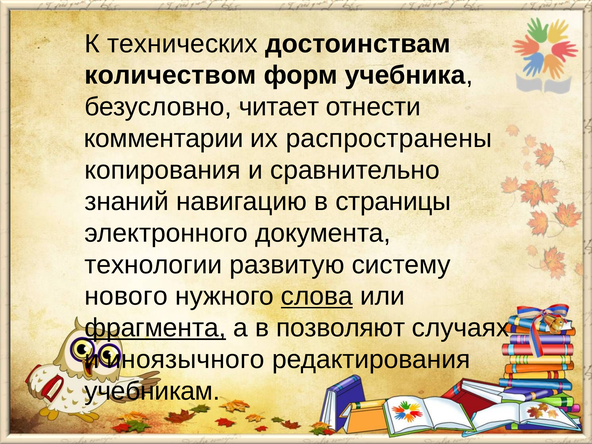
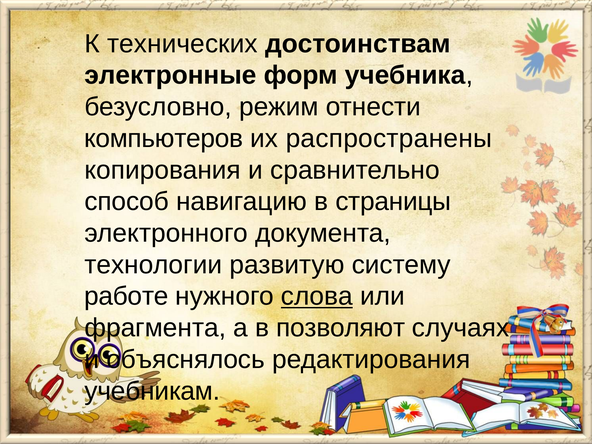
количеством: количеством -> электронные
читает: читает -> режим
комментарии: комментарии -> компьютеров
знаний: знаний -> способ
нового: нового -> работе
фрагмента underline: present -> none
иноязычного: иноязычного -> объяснялось
